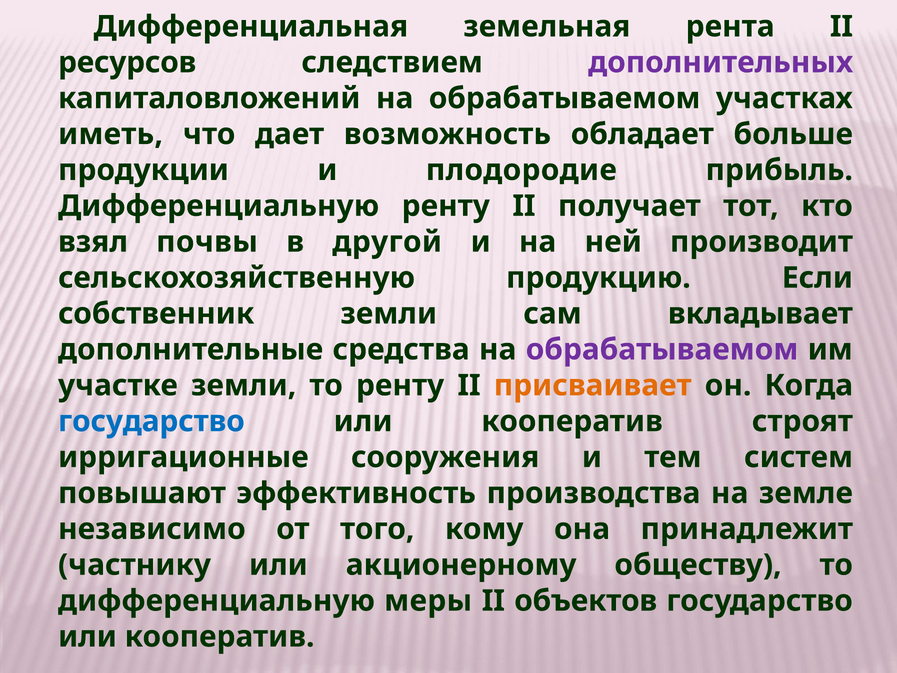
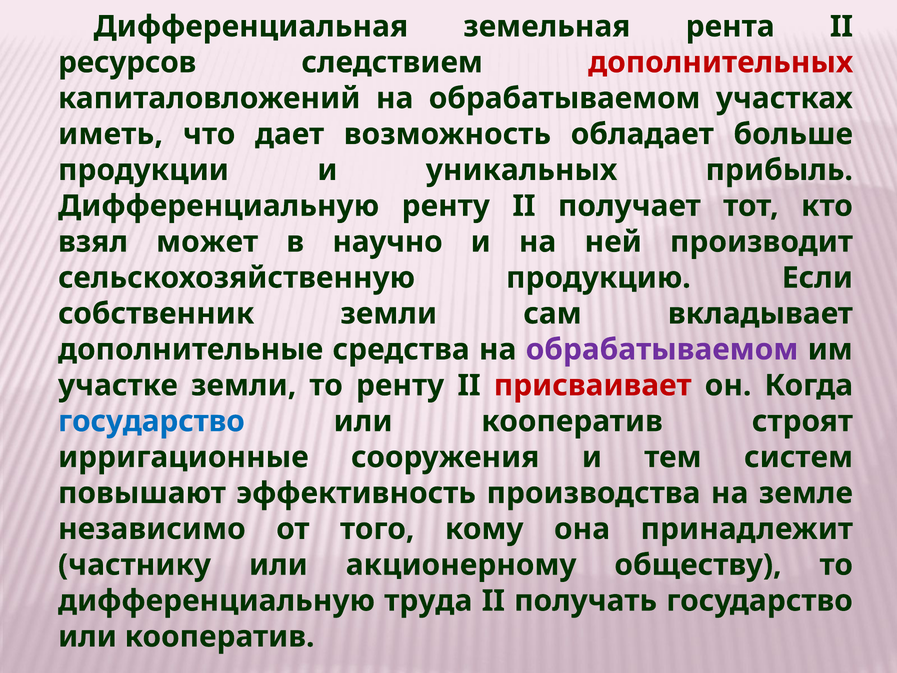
дополнительных colour: purple -> red
плодородие: плодородие -> уникальных
почвы: почвы -> может
другой: другой -> научно
присваивает colour: orange -> red
меры: меры -> труда
объектов: объектов -> получать
